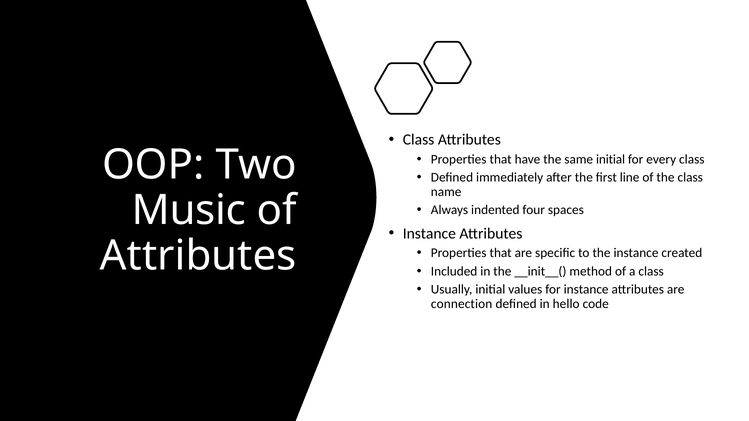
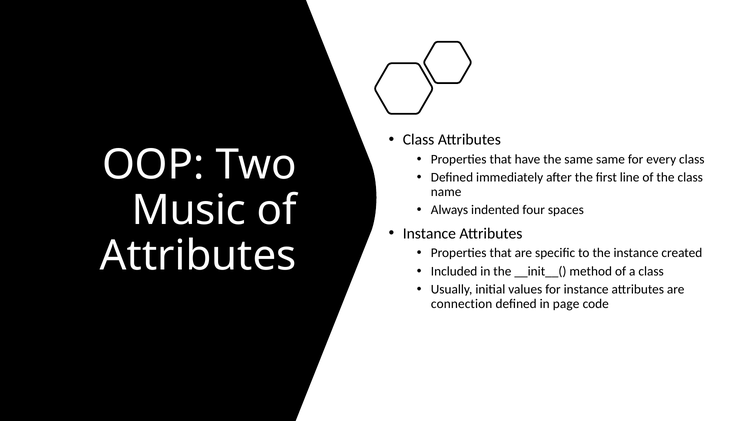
same initial: initial -> same
hello: hello -> page
